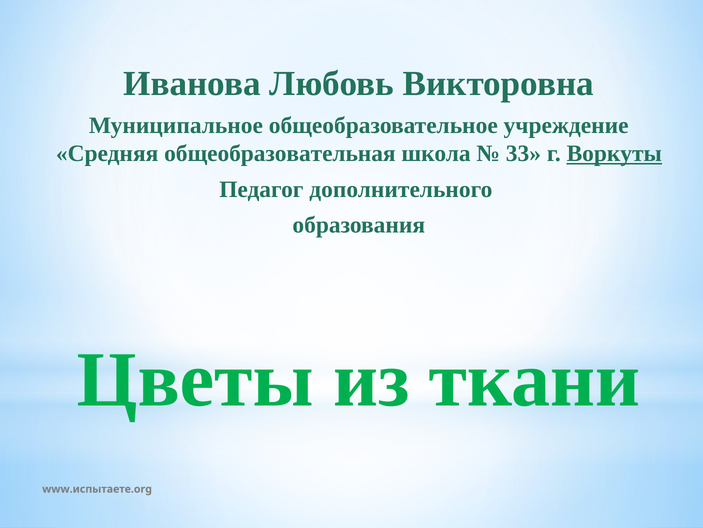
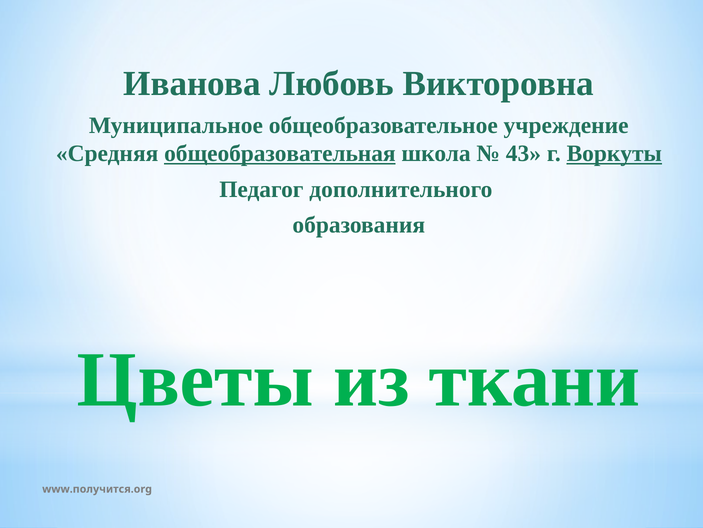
общеобразовательная underline: none -> present
33: 33 -> 43
www.испытаете.org: www.испытаете.org -> www.получится.org
